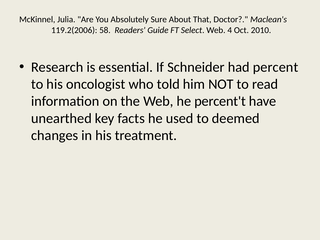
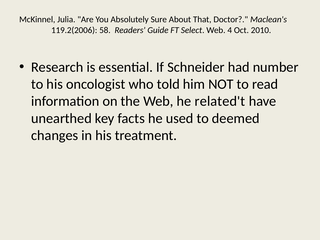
percent: percent -> number
percent't: percent't -> related't
